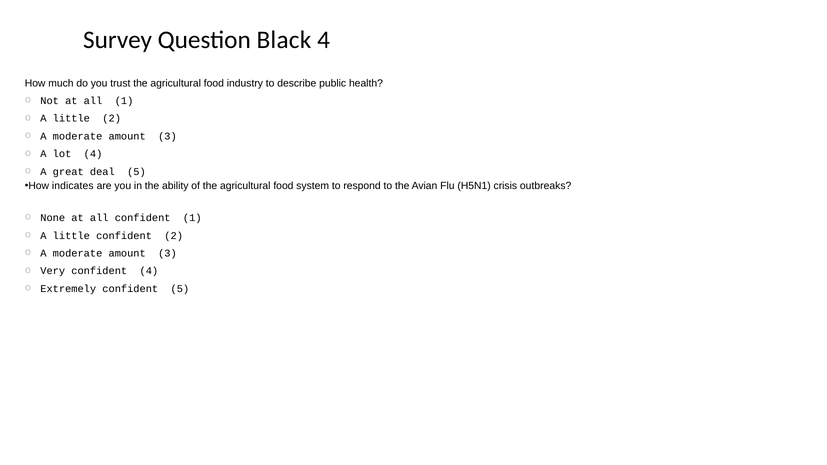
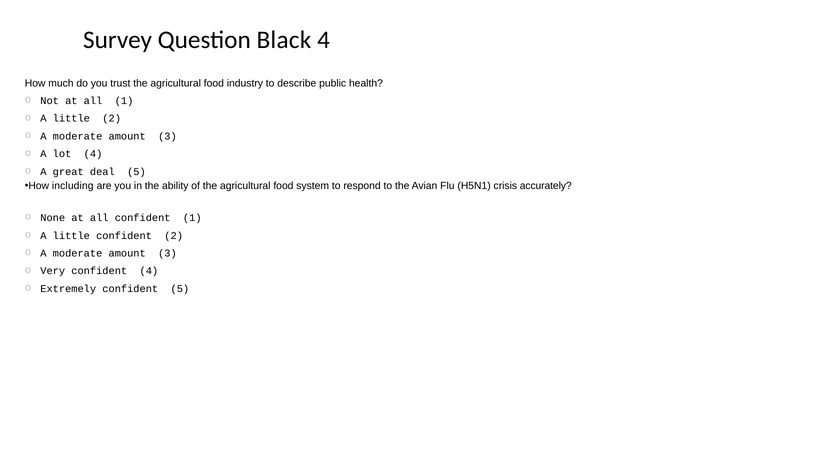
indicates: indicates -> including
outbreaks: outbreaks -> accurately
